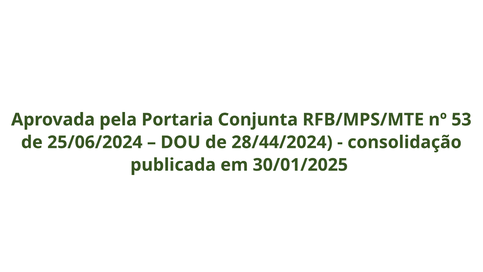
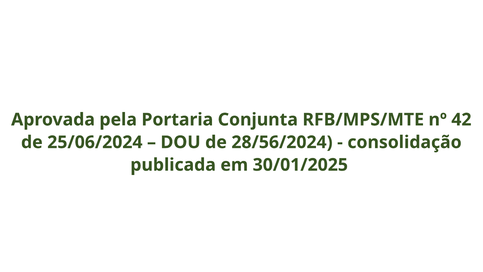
53: 53 -> 42
28/44/2024: 28/44/2024 -> 28/56/2024
